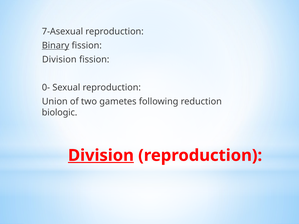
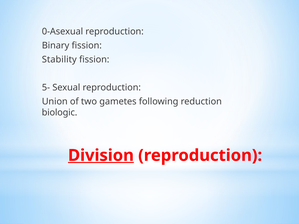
7-Asexual: 7-Asexual -> 0-Asexual
Binary underline: present -> none
Division at (59, 60): Division -> Stability
0-: 0- -> 5-
